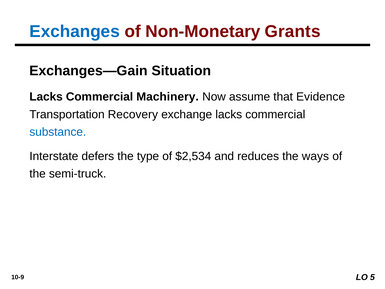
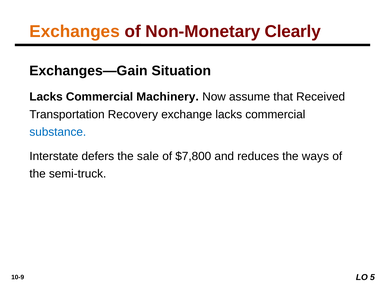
Exchanges colour: blue -> orange
Grants: Grants -> Clearly
Evidence: Evidence -> Received
type: type -> sale
$2,534: $2,534 -> $7,800
